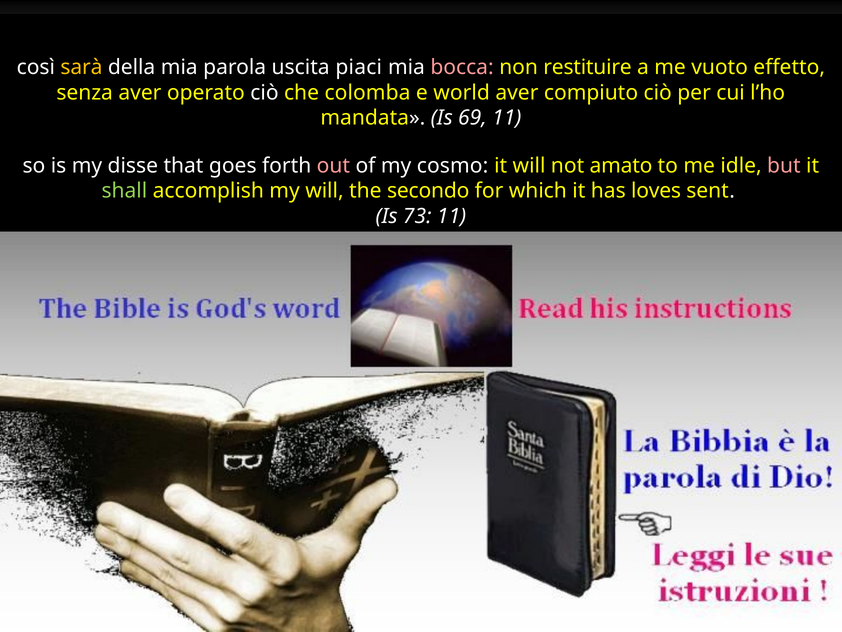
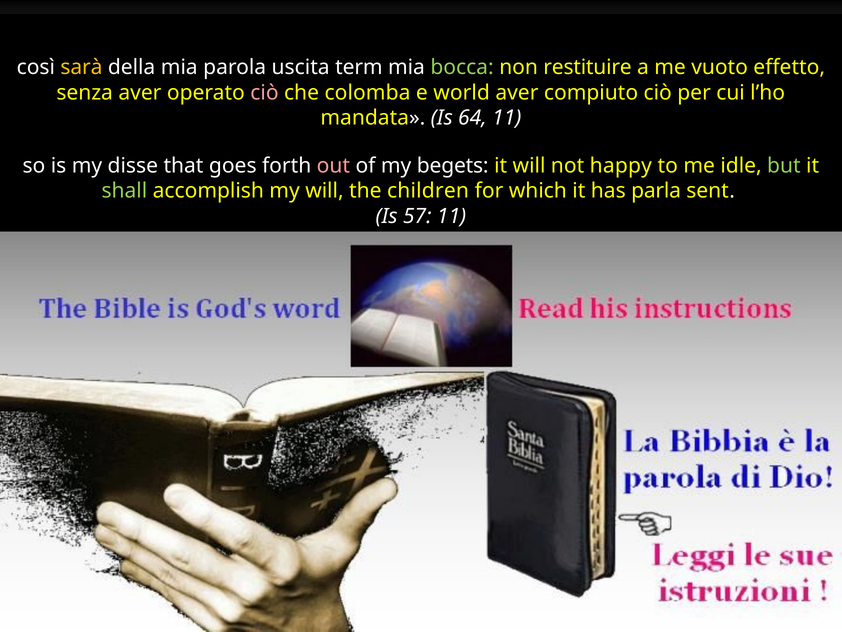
piaci: piaci -> term
bocca colour: pink -> light green
ciò at (264, 93) colour: white -> pink
69: 69 -> 64
cosmo: cosmo -> begets
amato: amato -> happy
but colour: pink -> light green
secondo: secondo -> children
loves: loves -> parla
73: 73 -> 57
